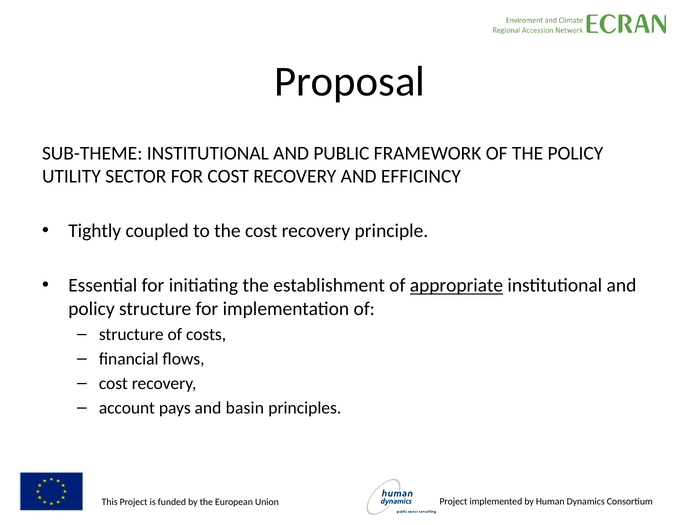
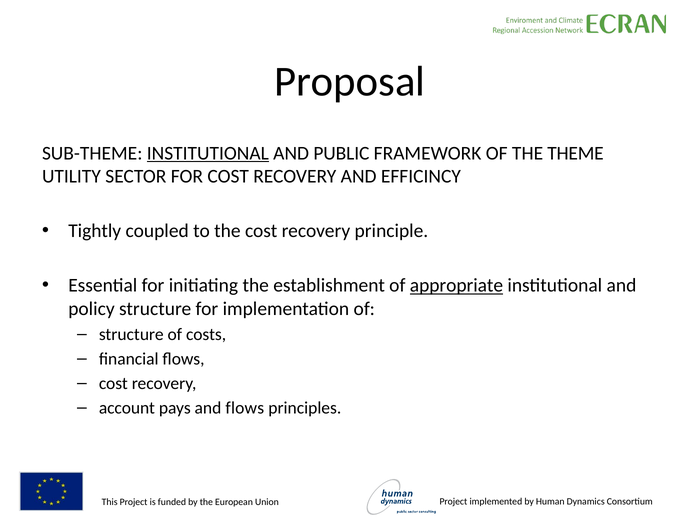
INSTITUTIONAL at (208, 153) underline: none -> present
THE POLICY: POLICY -> THEME
and basin: basin -> flows
